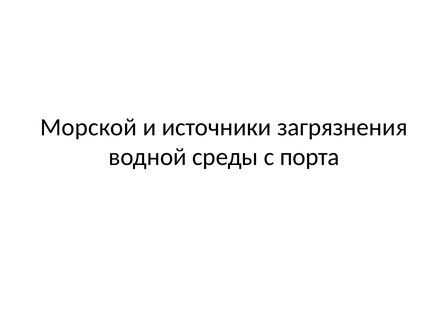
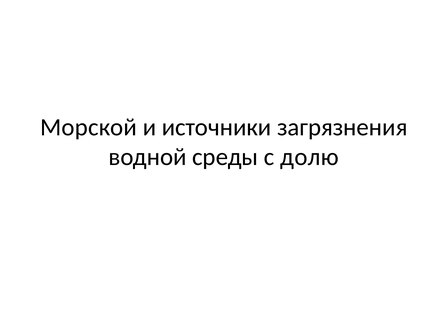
порта: порта -> долю
